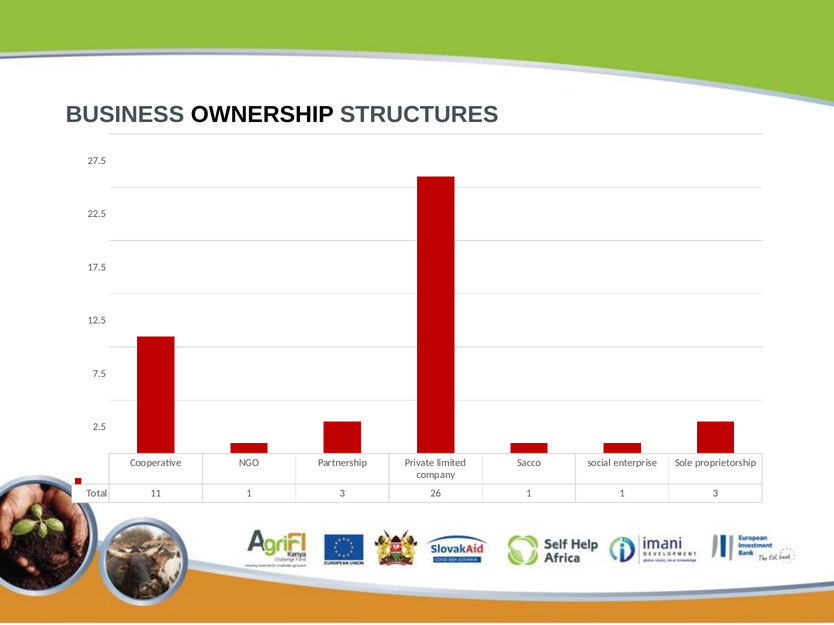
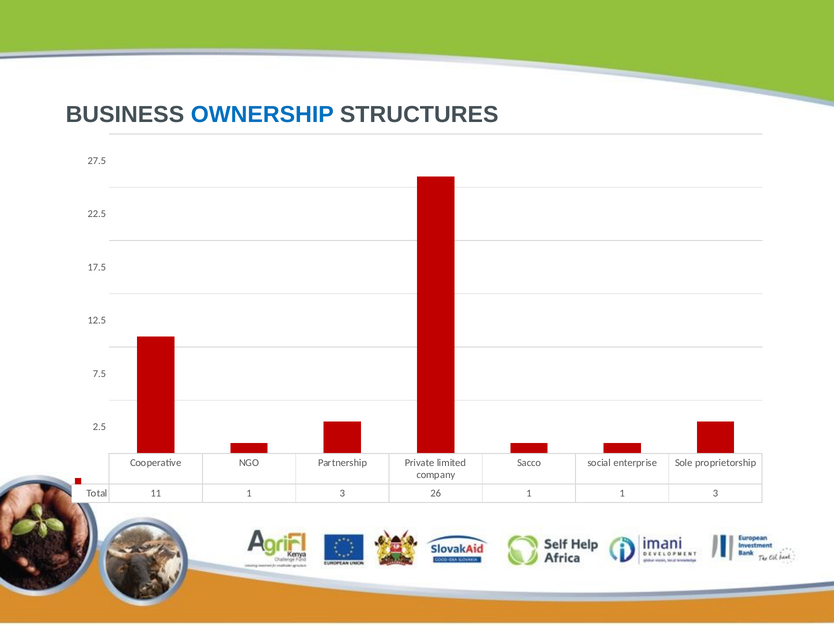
OWNERSHIP colour: black -> blue
